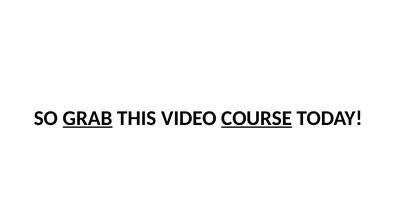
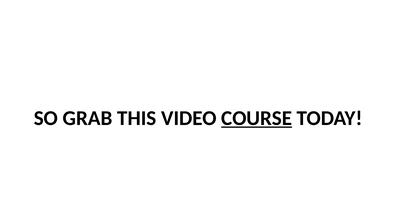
GRAB underline: present -> none
